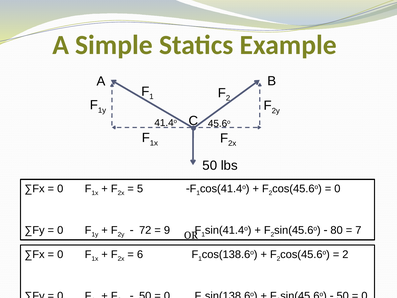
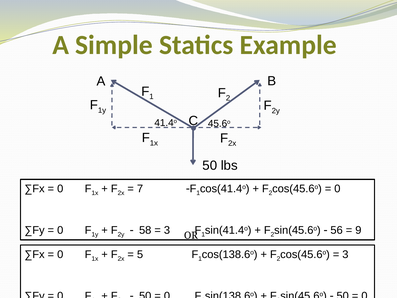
5: 5 -> 7
72: 72 -> 58
9 at (167, 230): 9 -> 3
80: 80 -> 56
7: 7 -> 9
6: 6 -> 5
2 at (345, 254): 2 -> 3
